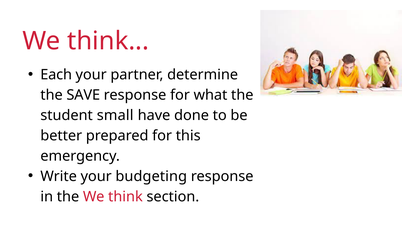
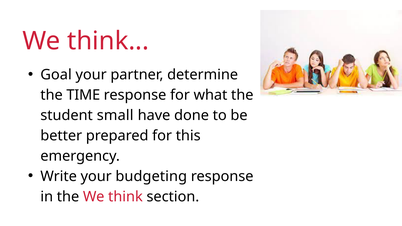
Each: Each -> Goal
SAVE: SAVE -> TIME
